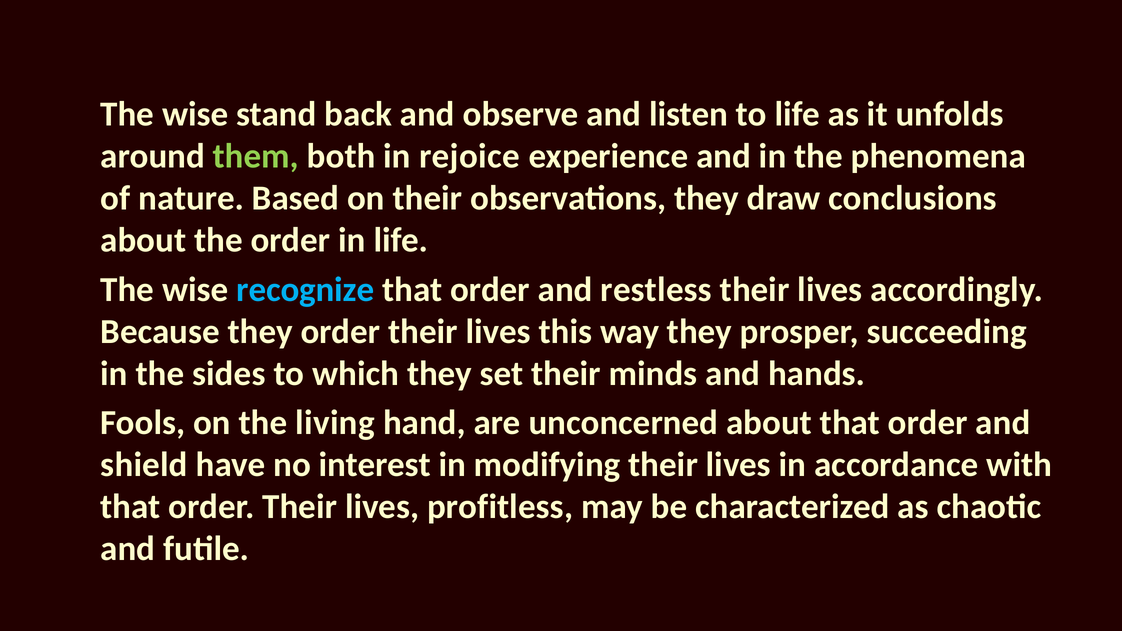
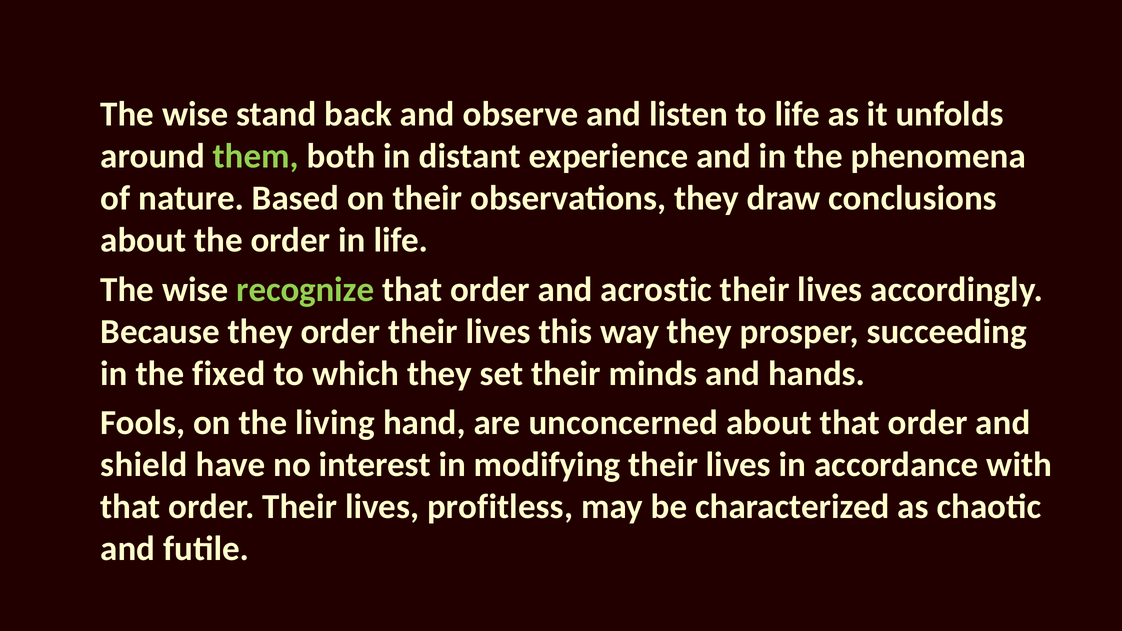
rejoice: rejoice -> distant
recognize colour: light blue -> light green
restless: restless -> acrostic
sides: sides -> fixed
